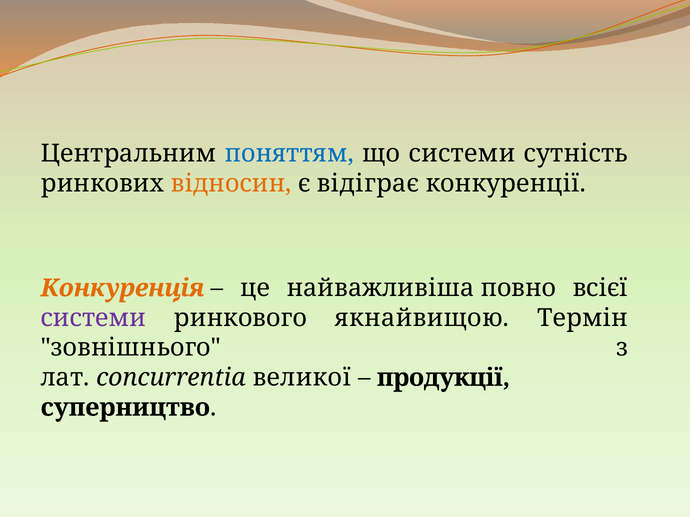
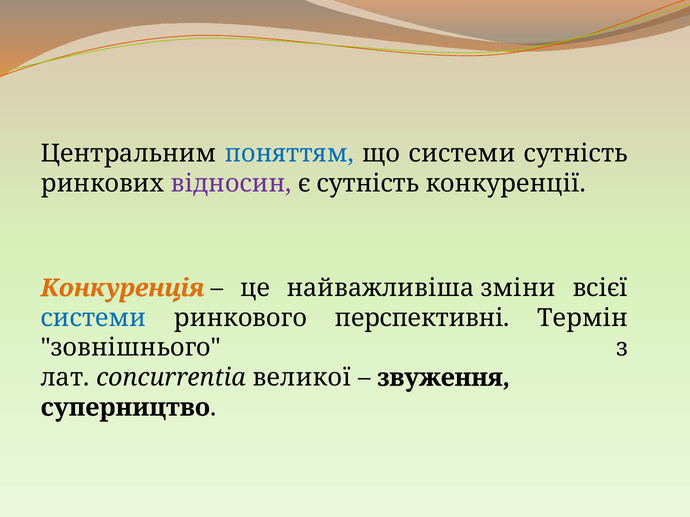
відносин colour: orange -> purple
є відіграє: відіграє -> сутність
повно: повно -> зміни
системи at (93, 318) colour: purple -> blue
якнайвищою: якнайвищою -> перспективні
продукції: продукції -> звуження
